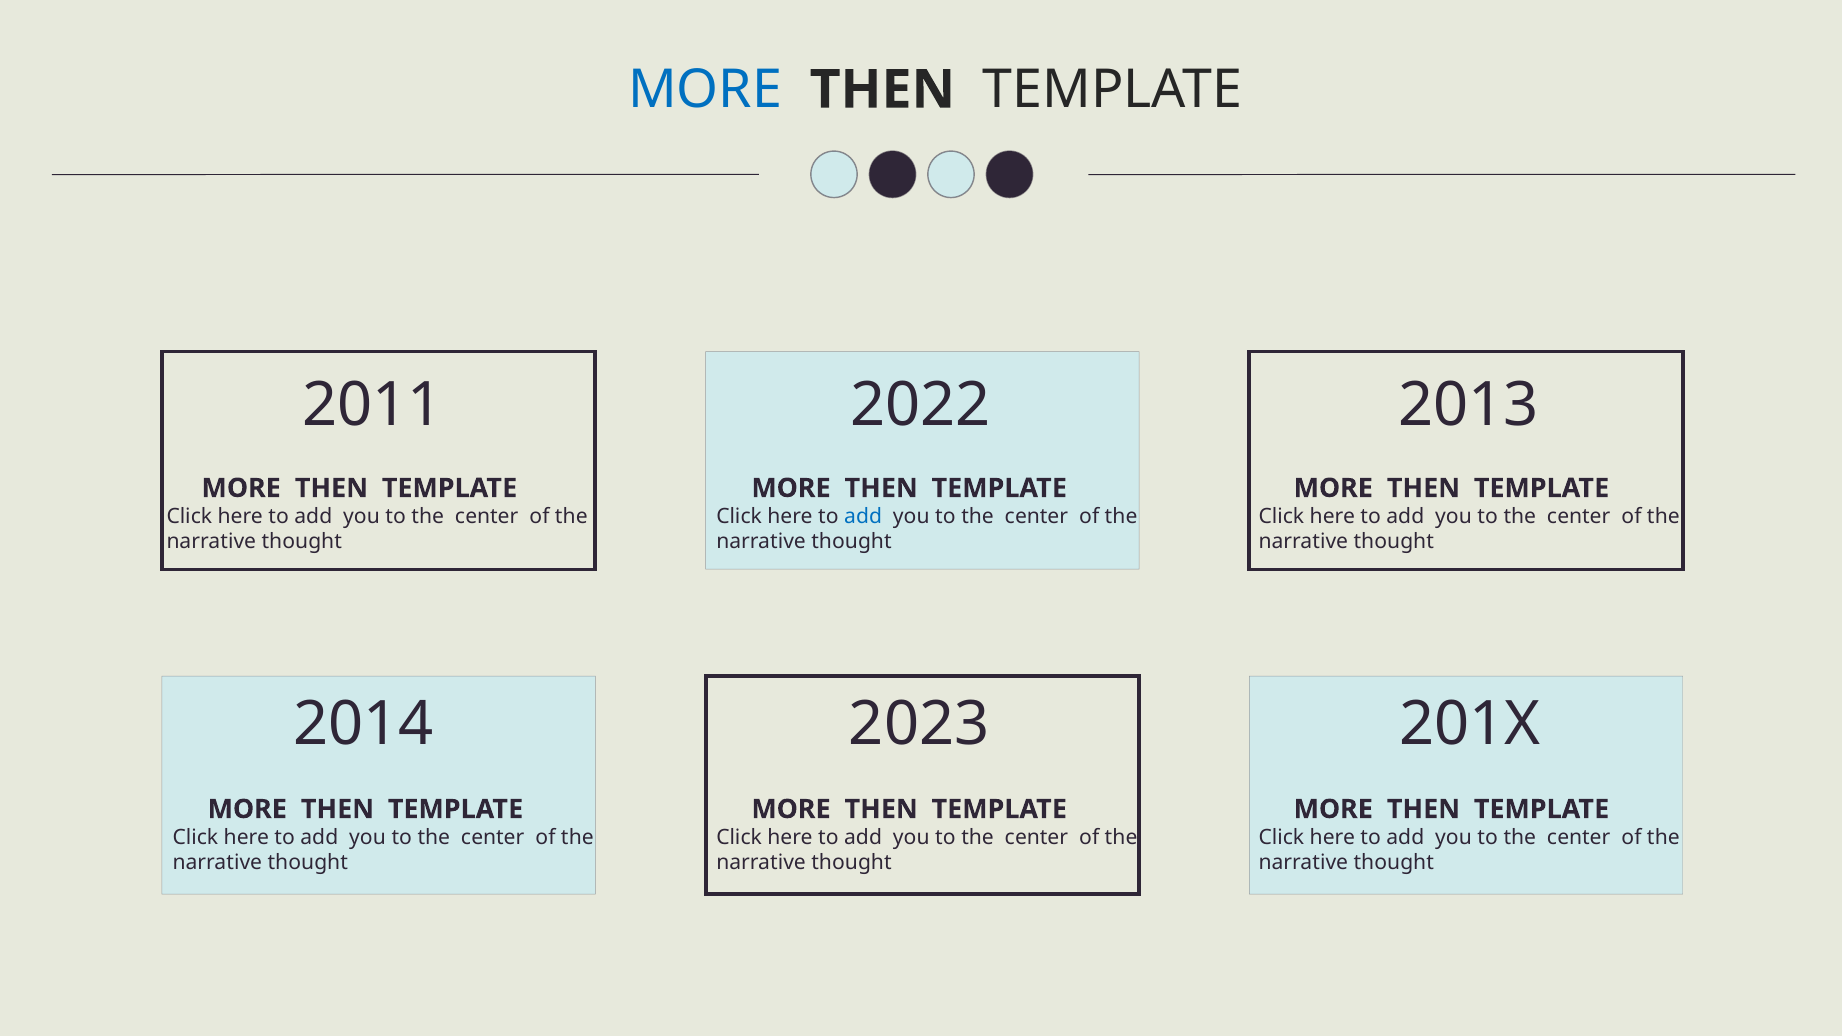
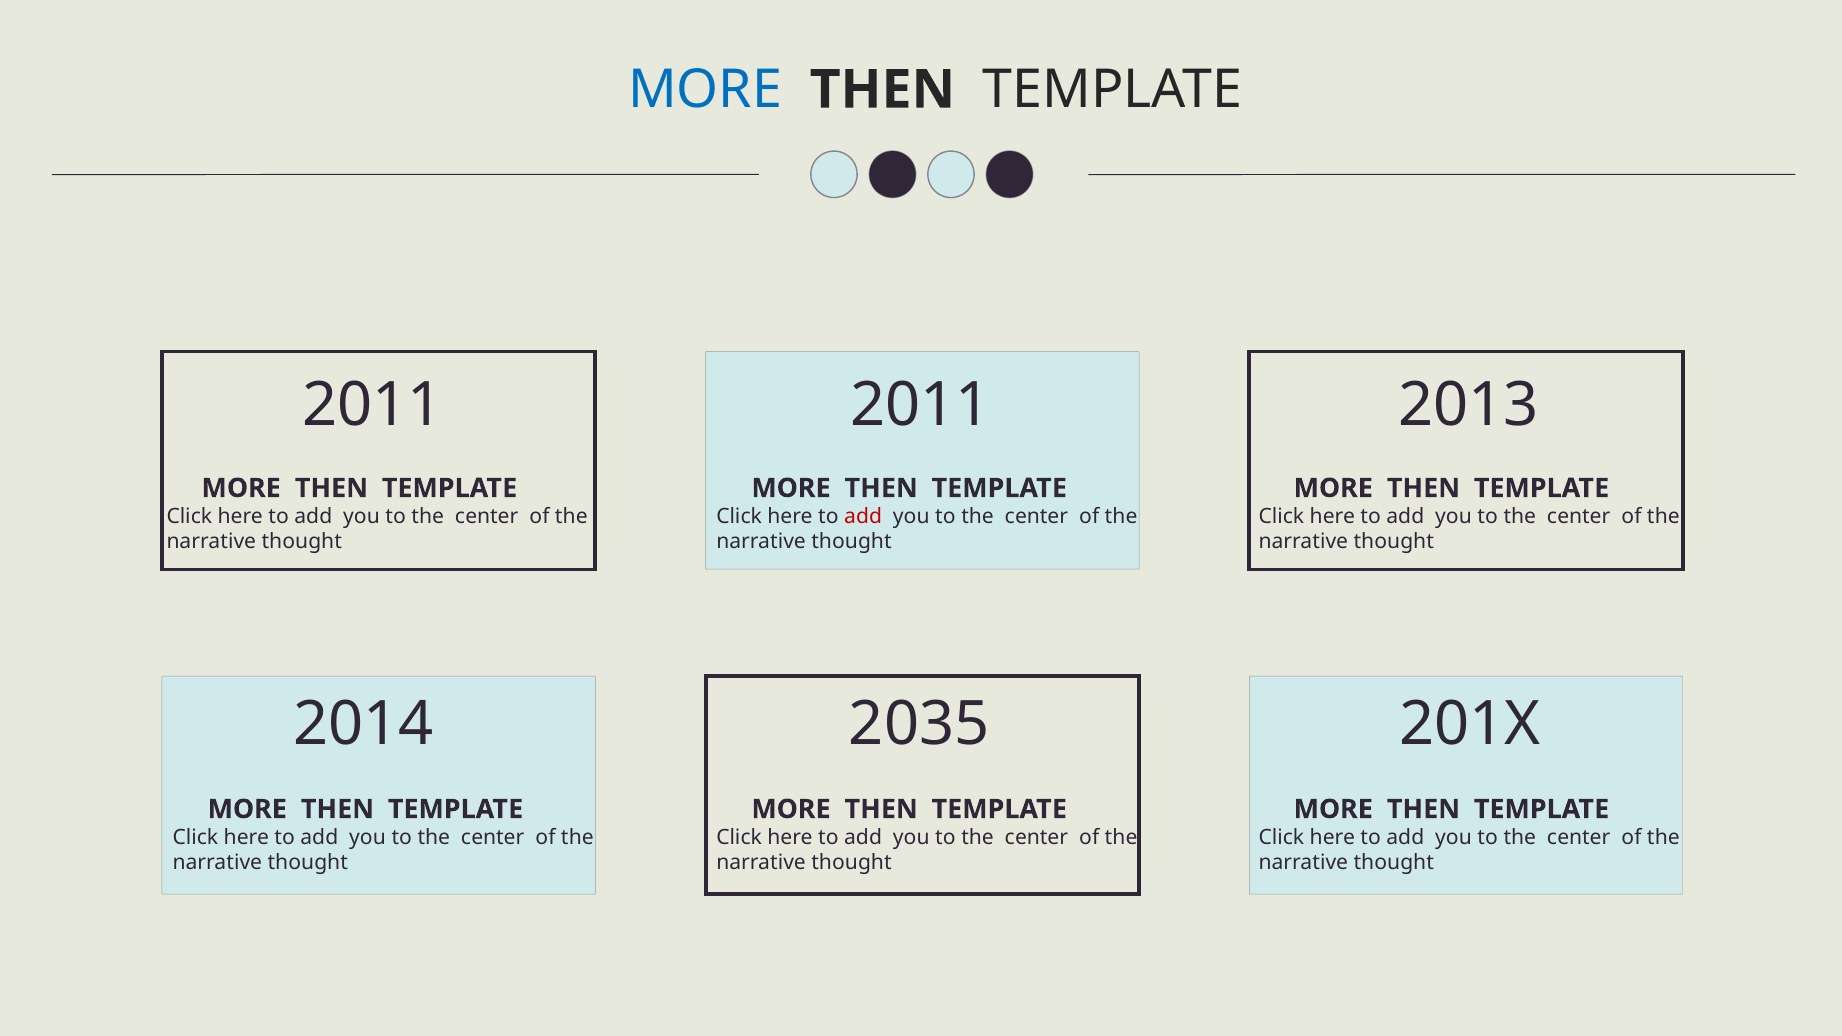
2022 at (921, 405): 2022 -> 2011
add at (863, 517) colour: blue -> red
2023: 2023 -> 2035
